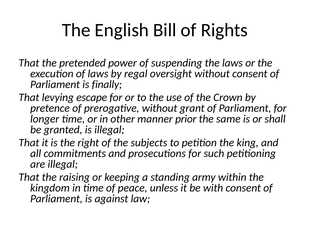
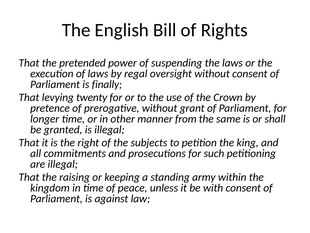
escape: escape -> twenty
prior: prior -> from
